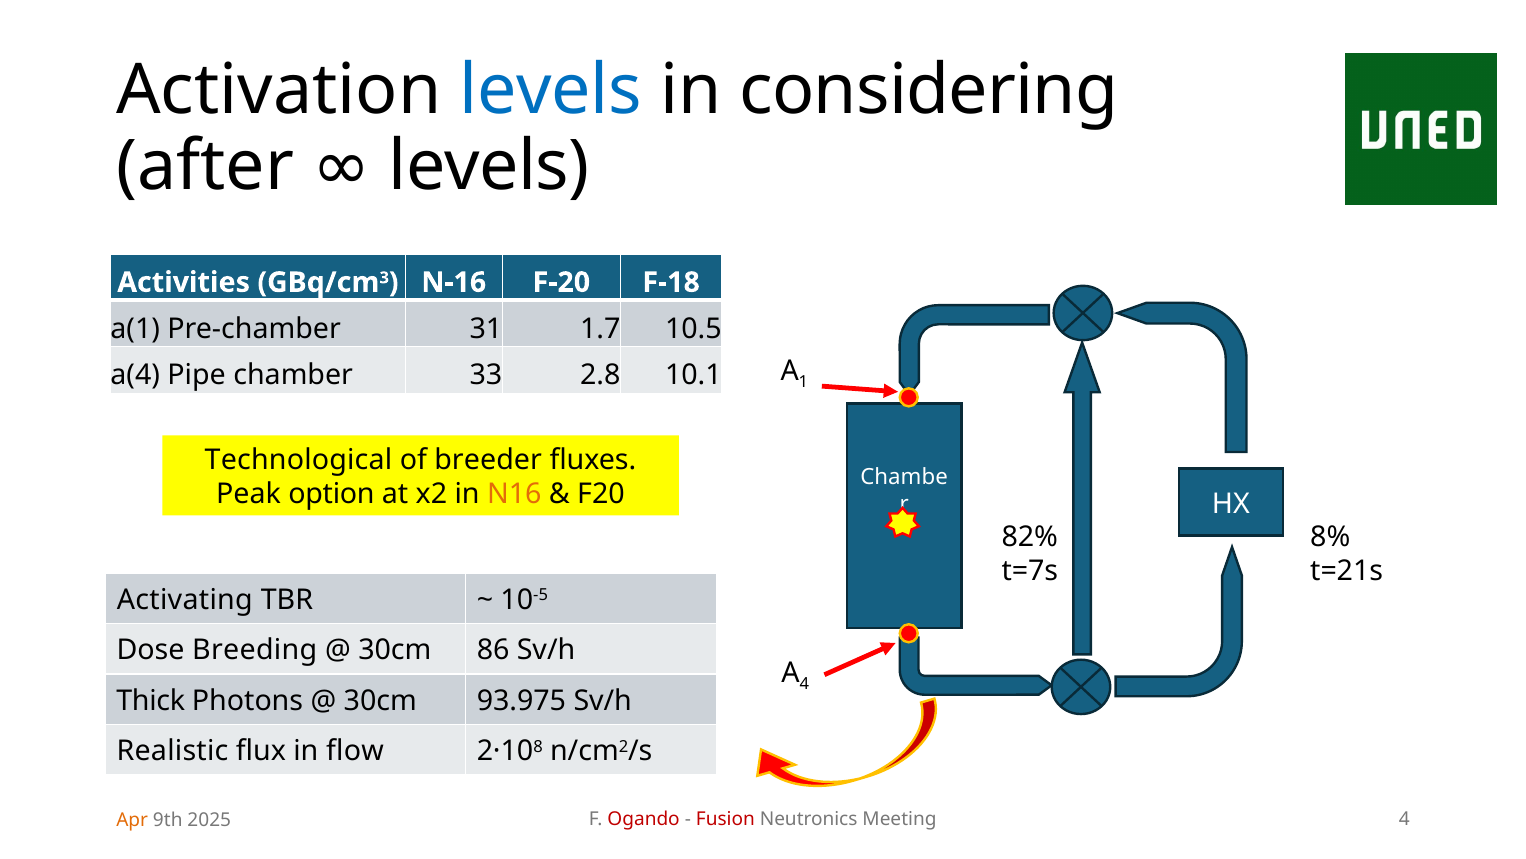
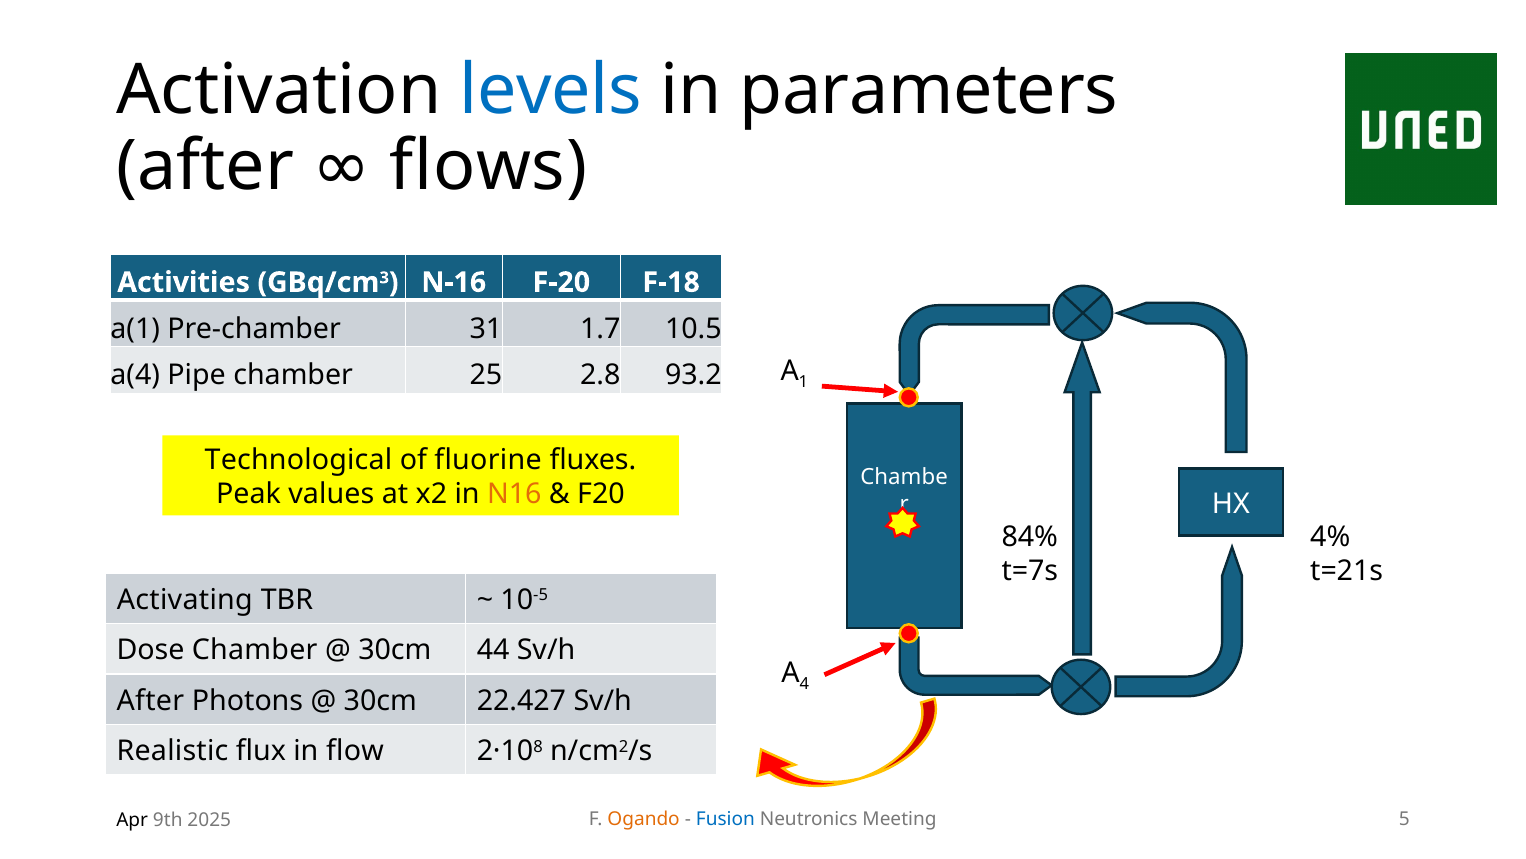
considering: considering -> parameters
after levels: levels -> flows
33: 33 -> 25
10.1: 10.1 -> 93.2
breeder: breeder -> fluorine
option: option -> values
82%: 82% -> 84%
8%: 8% -> 4%
Dose Breeding: Breeding -> Chamber
86: 86 -> 44
Thick at (151, 700): Thick -> After
93.975: 93.975 -> 22.427
Ogando colour: red -> orange
Fusion colour: red -> blue
Meeting 4: 4 -> 5
Apr colour: orange -> black
